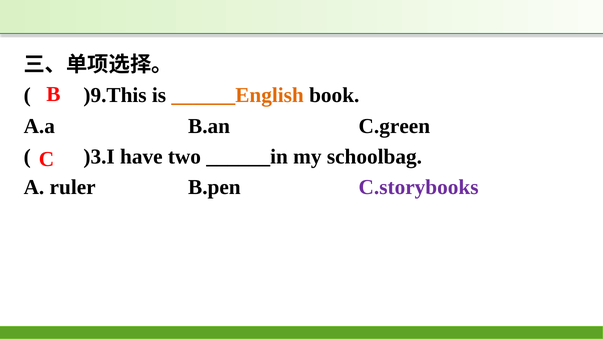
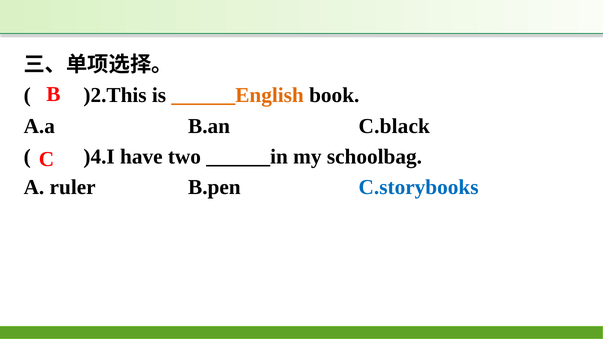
)9.This: )9.This -> )2.This
C.green: C.green -> C.black
)3.I: )3.I -> )4.I
C.storybooks colour: purple -> blue
